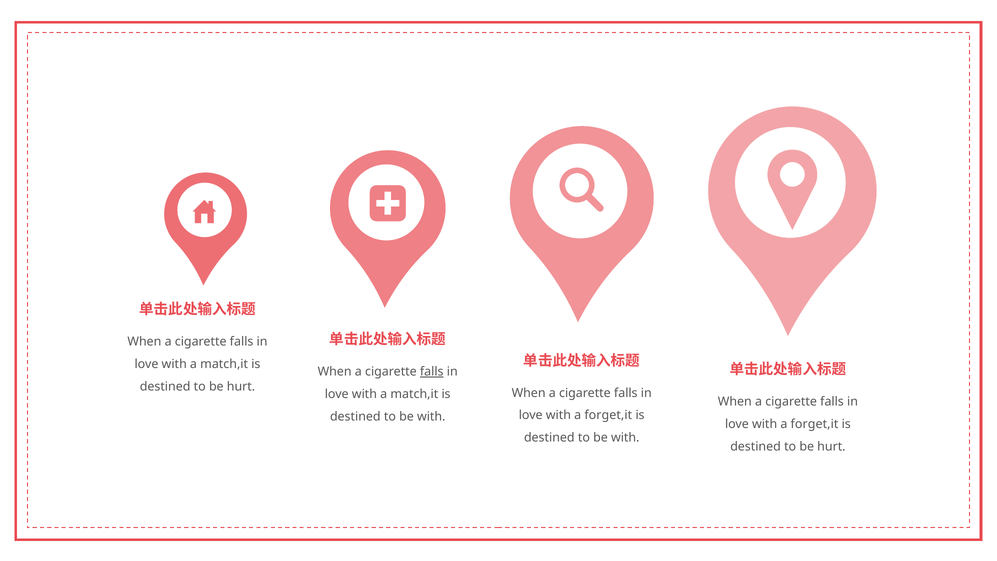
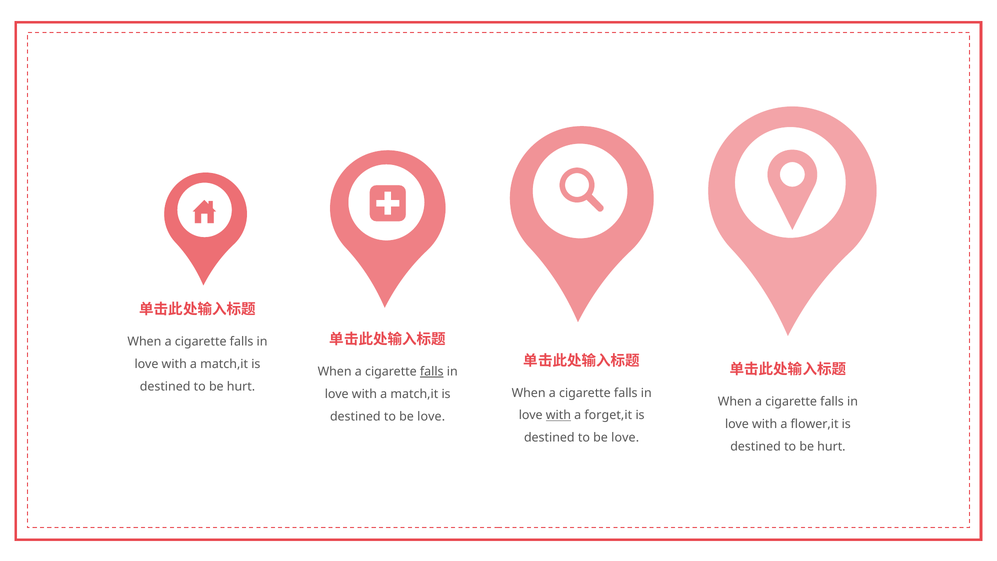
with at (558, 415) underline: none -> present
with at (431, 416): with -> love
forget,it at (815, 424): forget,it -> flower,it
with at (625, 438): with -> love
